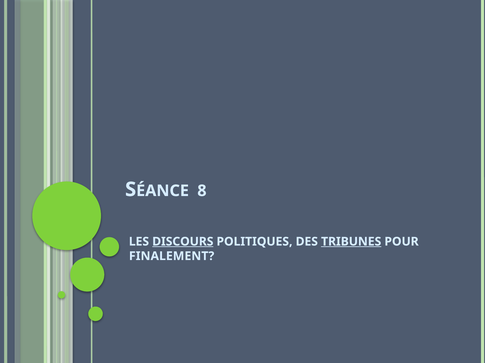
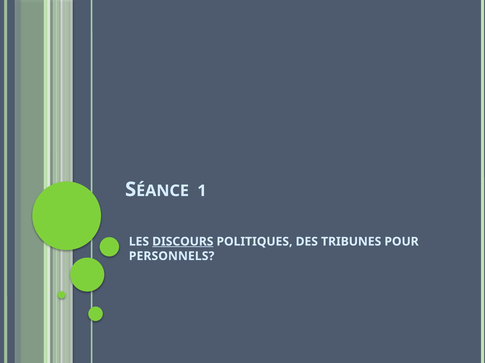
8: 8 -> 1
TRIBUNES underline: present -> none
FINALEMENT: FINALEMENT -> PERSONNELS
